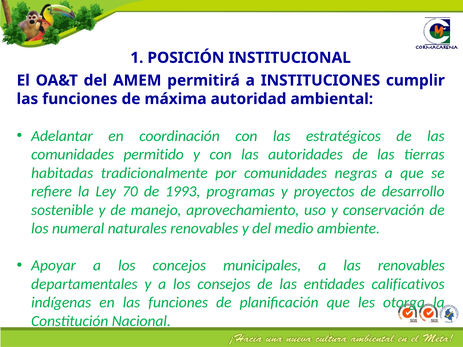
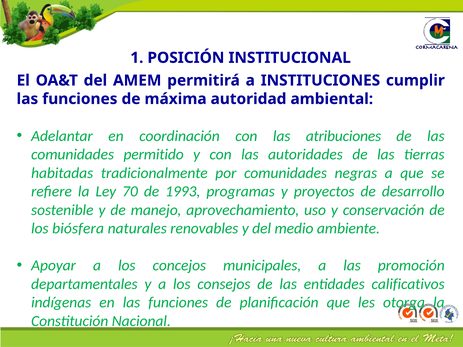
estratégicos: estratégicos -> atribuciones
numeral: numeral -> biósfera
las renovables: renovables -> promoción
